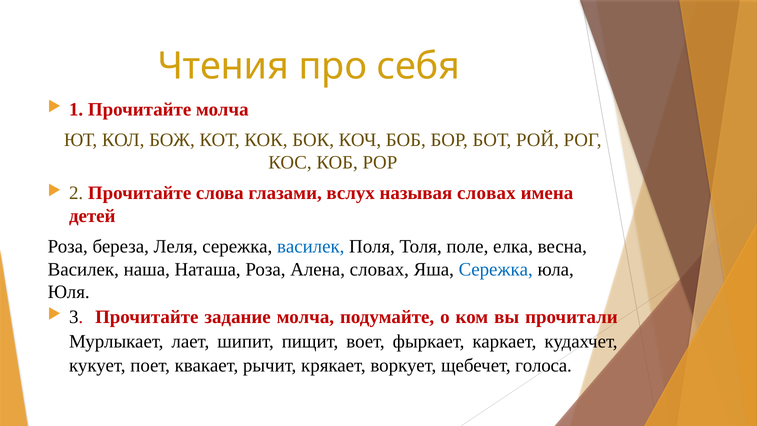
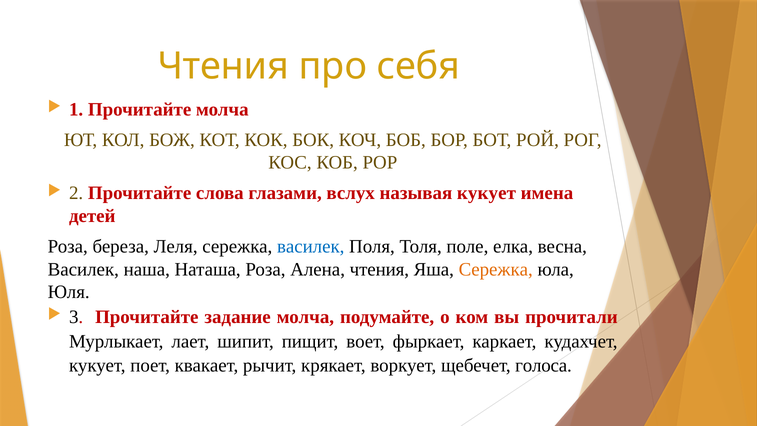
называя словах: словах -> кукует
Алена словах: словах -> чтения
Сережка at (496, 269) colour: blue -> orange
